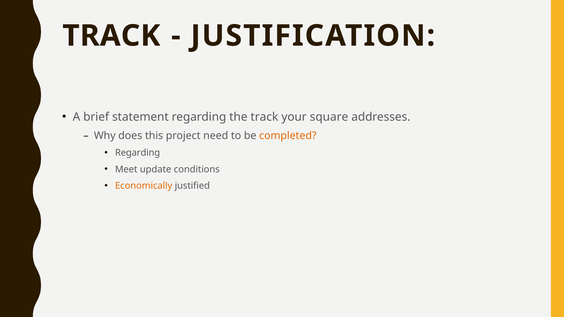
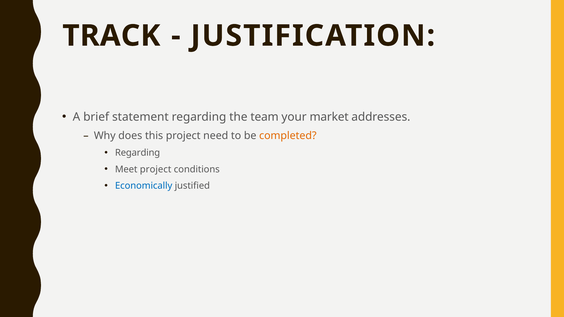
the track: track -> team
square: square -> market
Meet update: update -> project
Economically colour: orange -> blue
